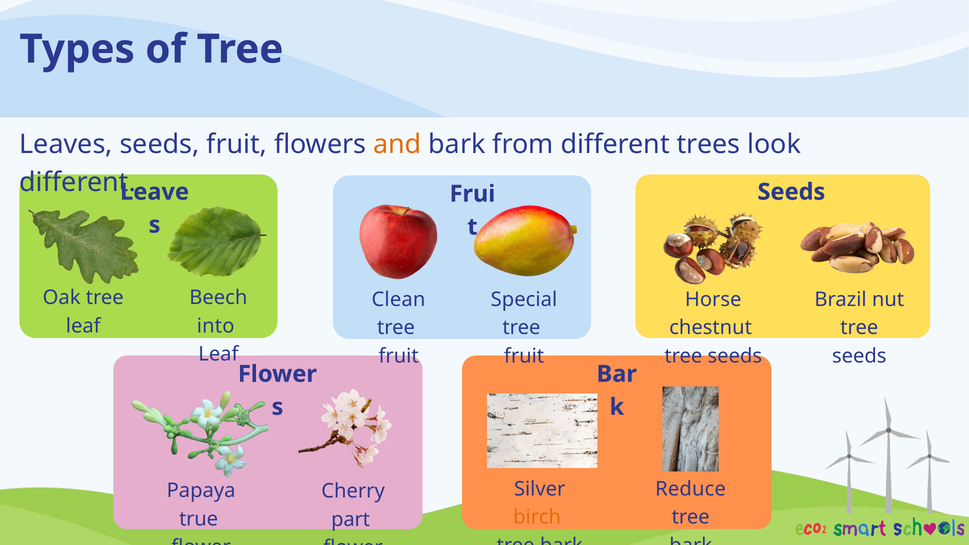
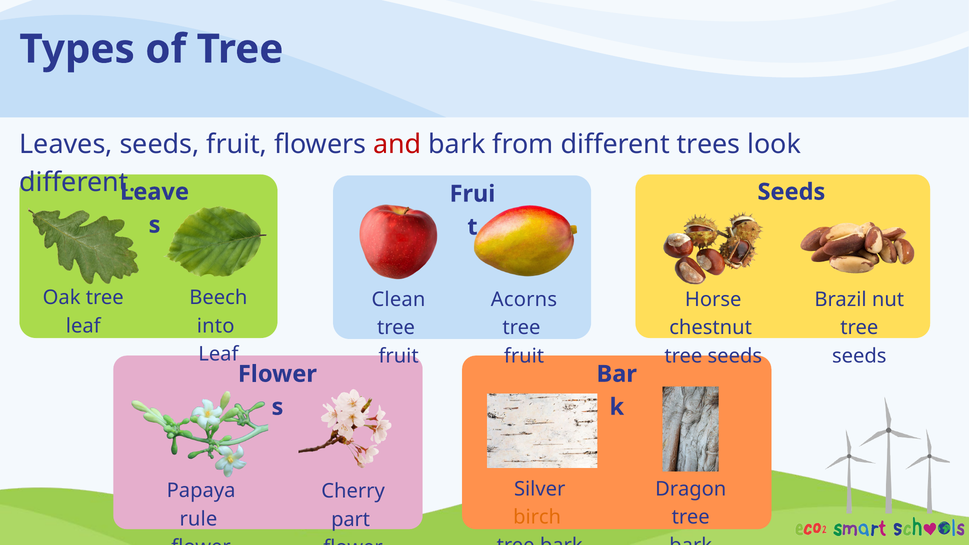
and colour: orange -> red
Special: Special -> Acorns
Reduce: Reduce -> Dragon
true: true -> rule
